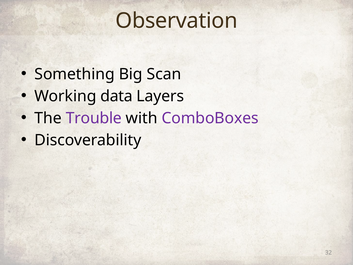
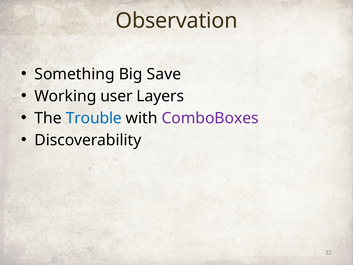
Scan: Scan -> Save
data: data -> user
Trouble colour: purple -> blue
